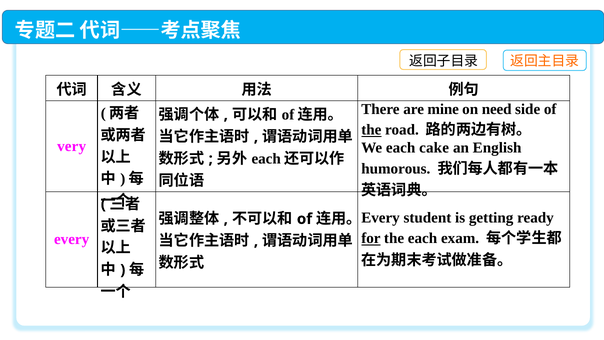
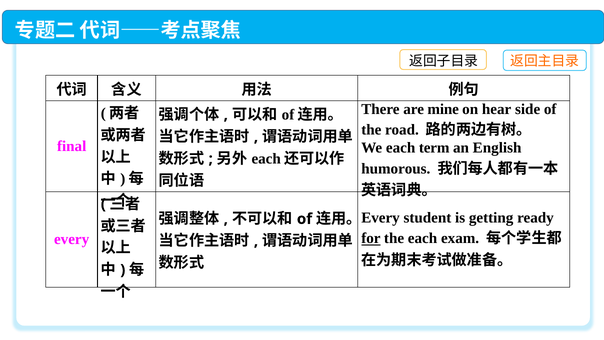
need: need -> hear
the at (371, 130) underline: present -> none
very: very -> final
cake: cake -> term
